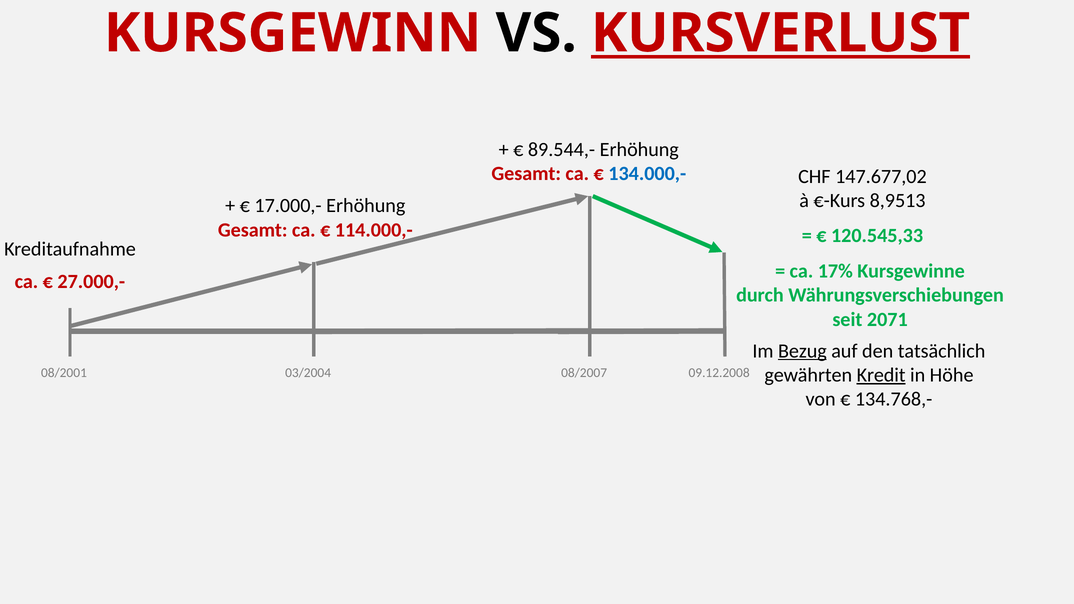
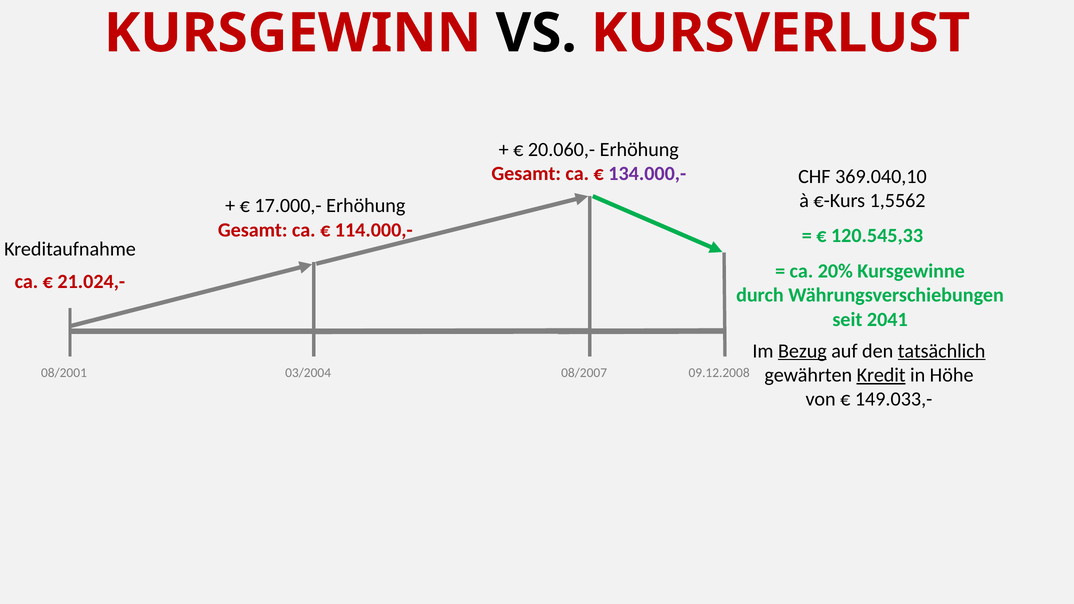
KURSVERLUST underline: present -> none
89.544,-: 89.544,- -> 20.060,-
134.000,- colour: blue -> purple
147.677,02: 147.677,02 -> 369.040,10
8,9513: 8,9513 -> 1,5562
17%: 17% -> 20%
27.000,-: 27.000,- -> 21.024,-
2071: 2071 -> 2041
tatsächlich underline: none -> present
134.768,-: 134.768,- -> 149.033,-
